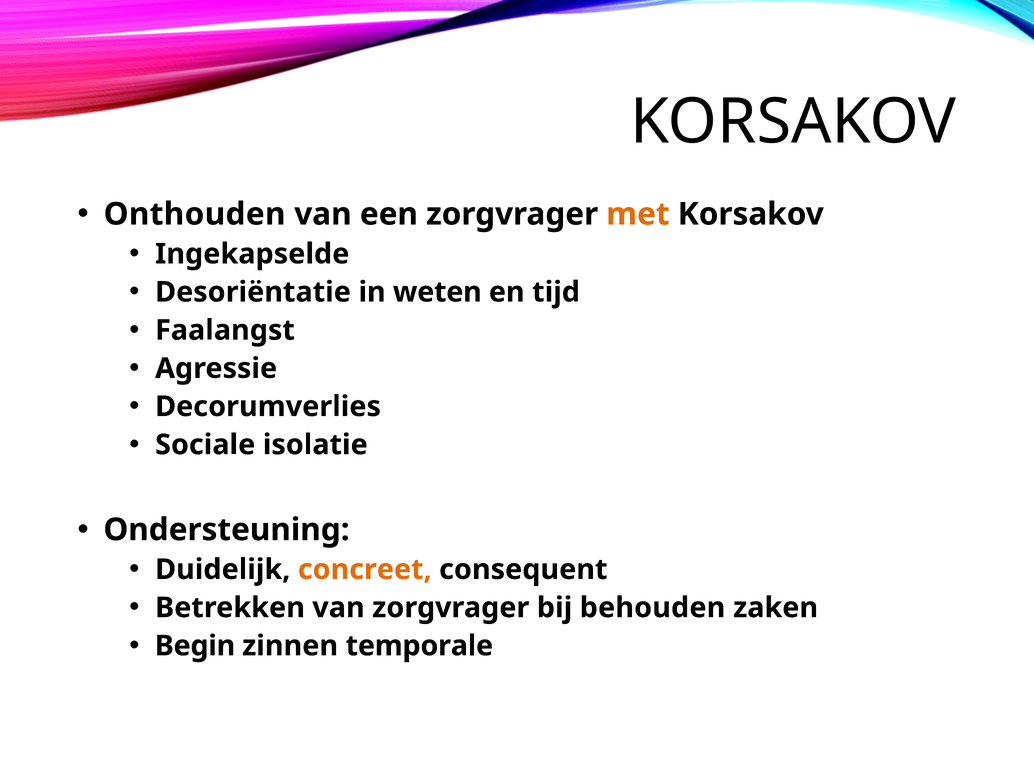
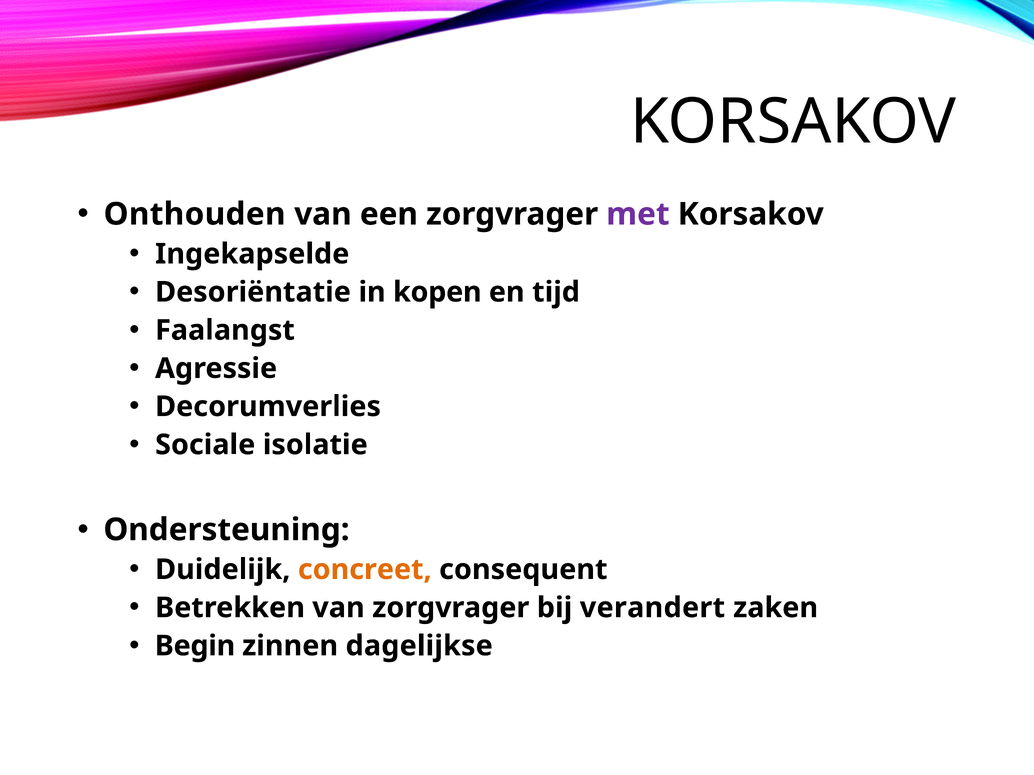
met colour: orange -> purple
weten: weten -> kopen
behouden: behouden -> verandert
temporale: temporale -> dagelijkse
